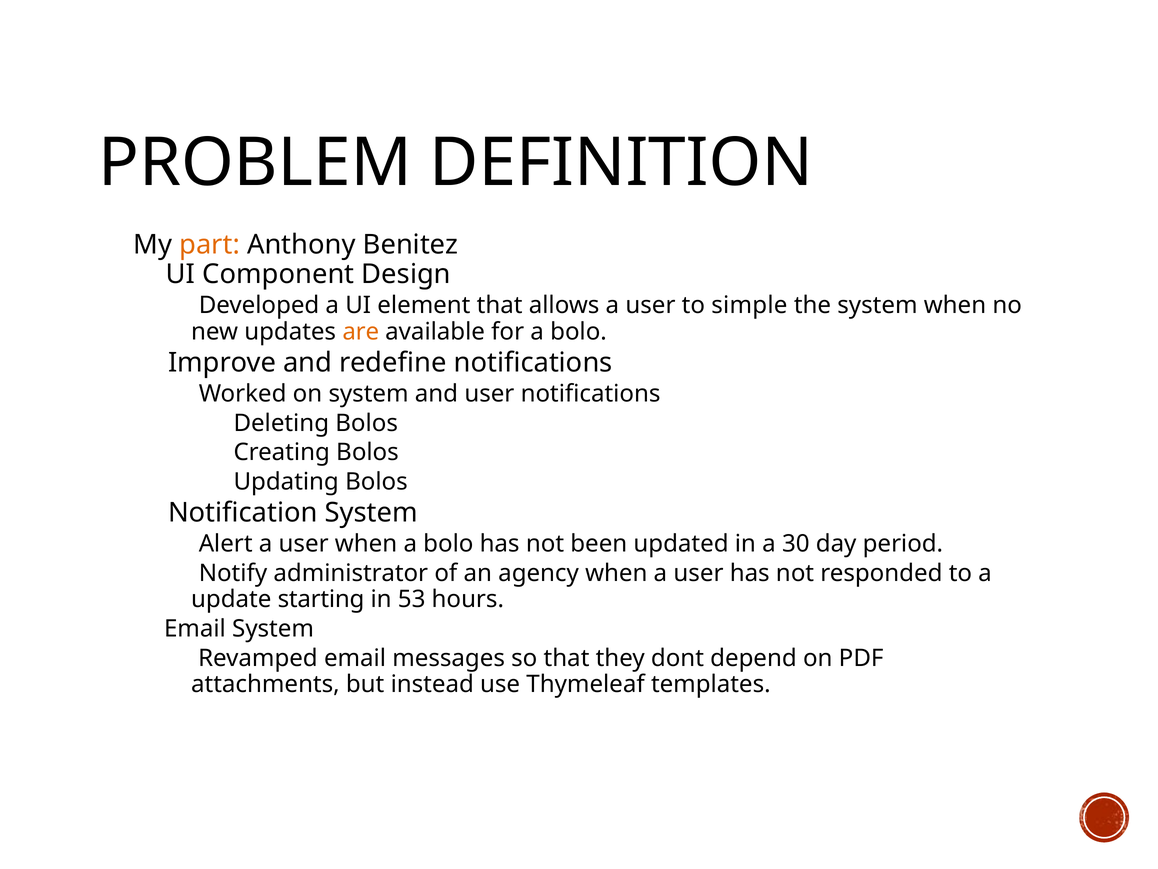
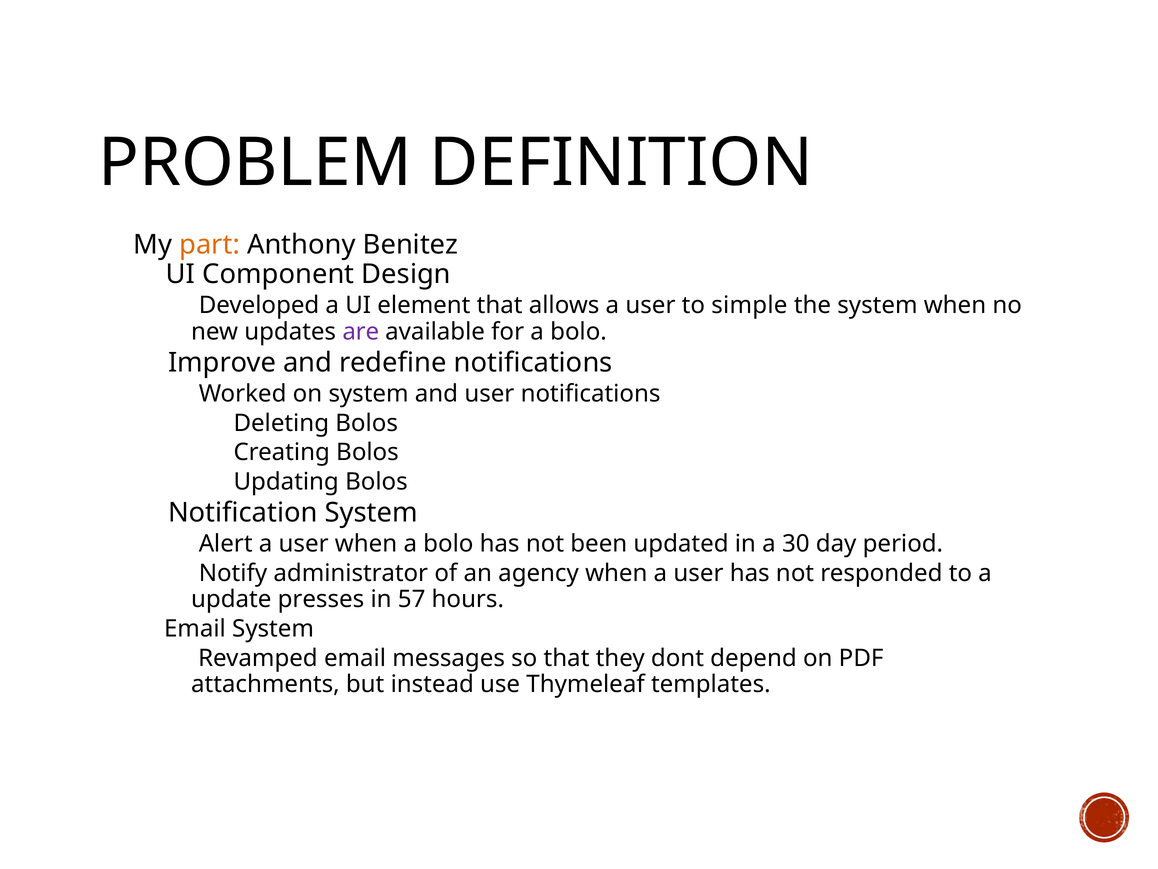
are colour: orange -> purple
starting: starting -> presses
53: 53 -> 57
